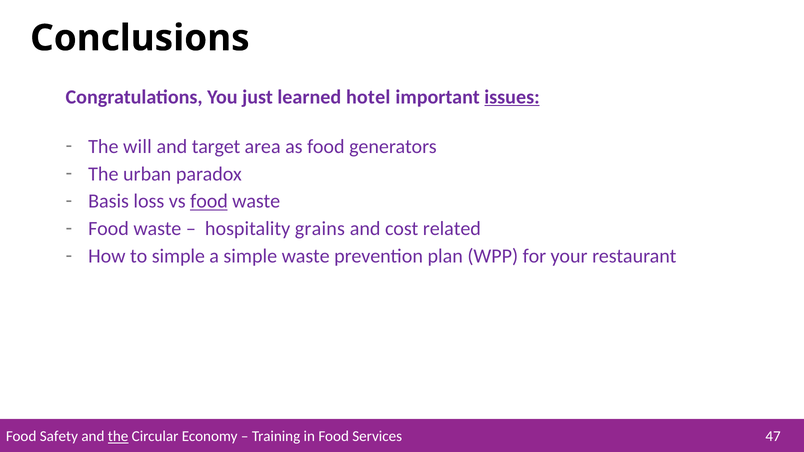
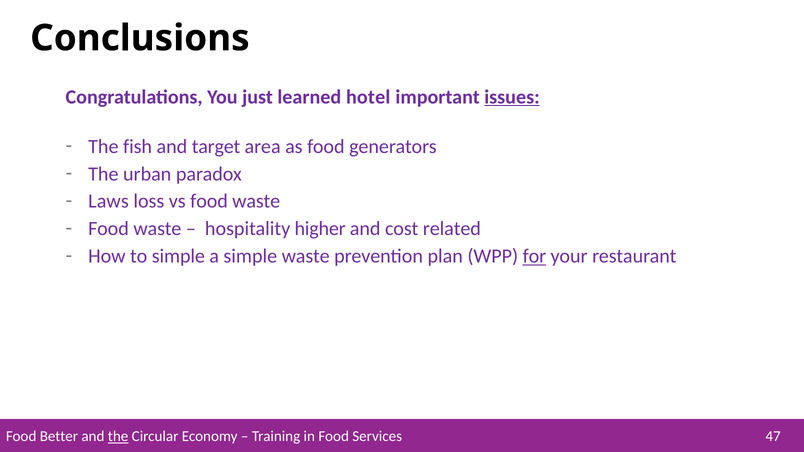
will: will -> fish
Basis: Basis -> Laws
food at (209, 201) underline: present -> none
grains: grains -> higher
for underline: none -> present
Safety: Safety -> Better
